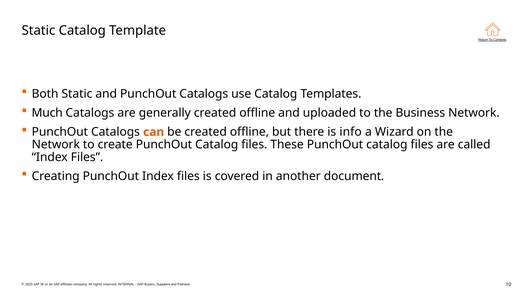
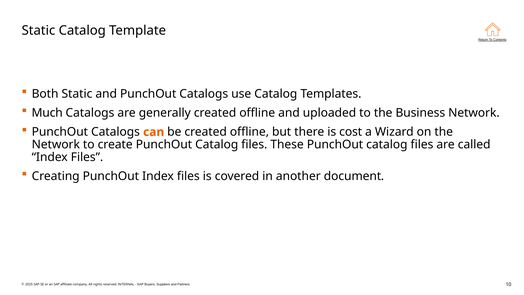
info: info -> cost
